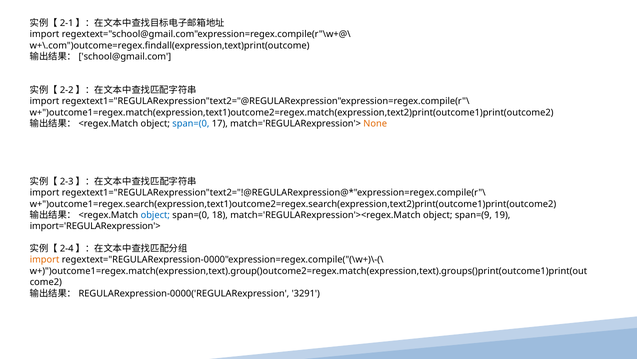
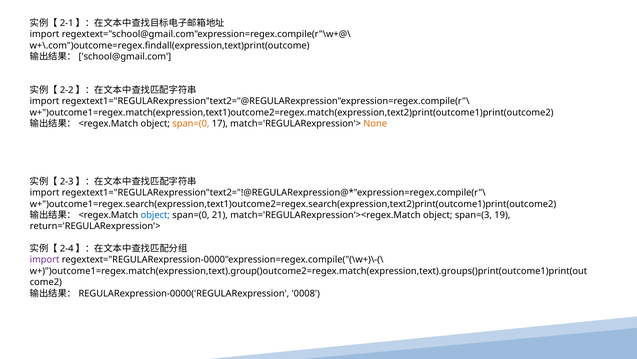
span=(0 at (191, 123) colour: blue -> orange
18: 18 -> 21
span=(9: span=(9 -> span=(3
import='REGULARexpression'>: import='REGULARexpression'> -> return='REGULARexpression'>
import at (45, 259) colour: orange -> purple
3291: 3291 -> 0008
